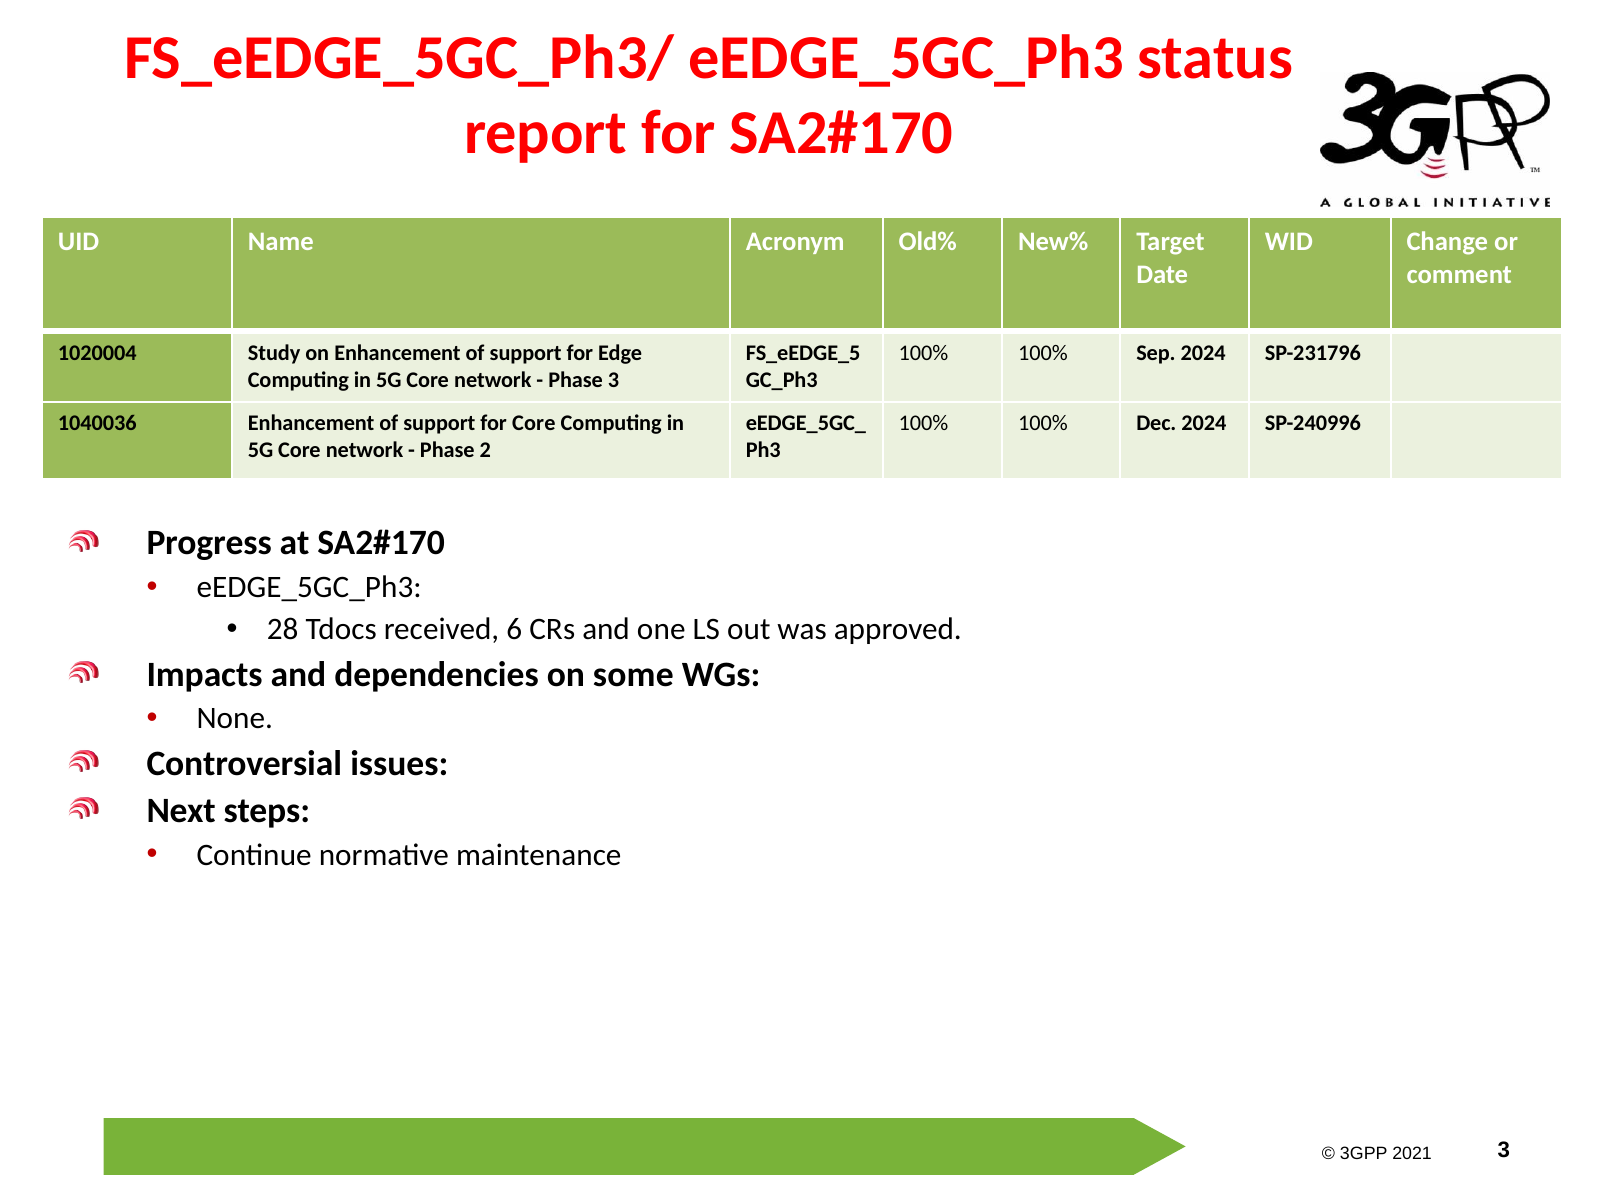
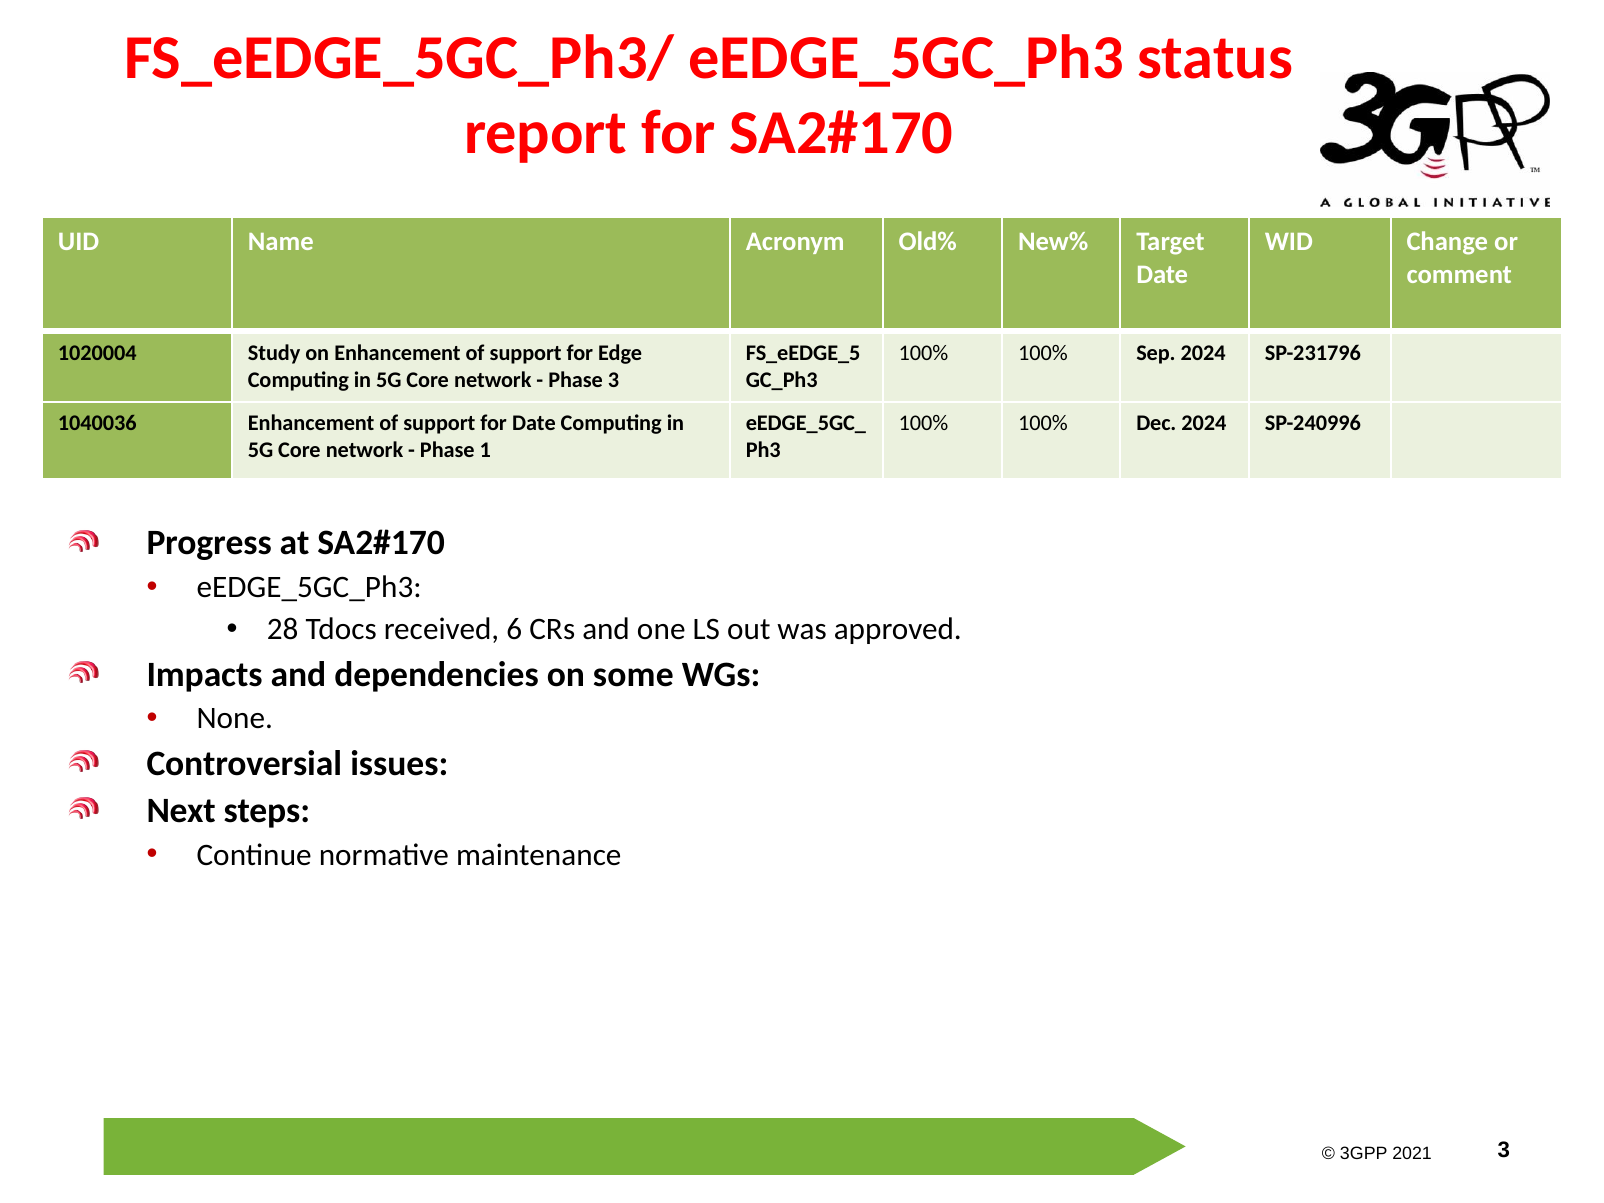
for Core: Core -> Date
2: 2 -> 1
